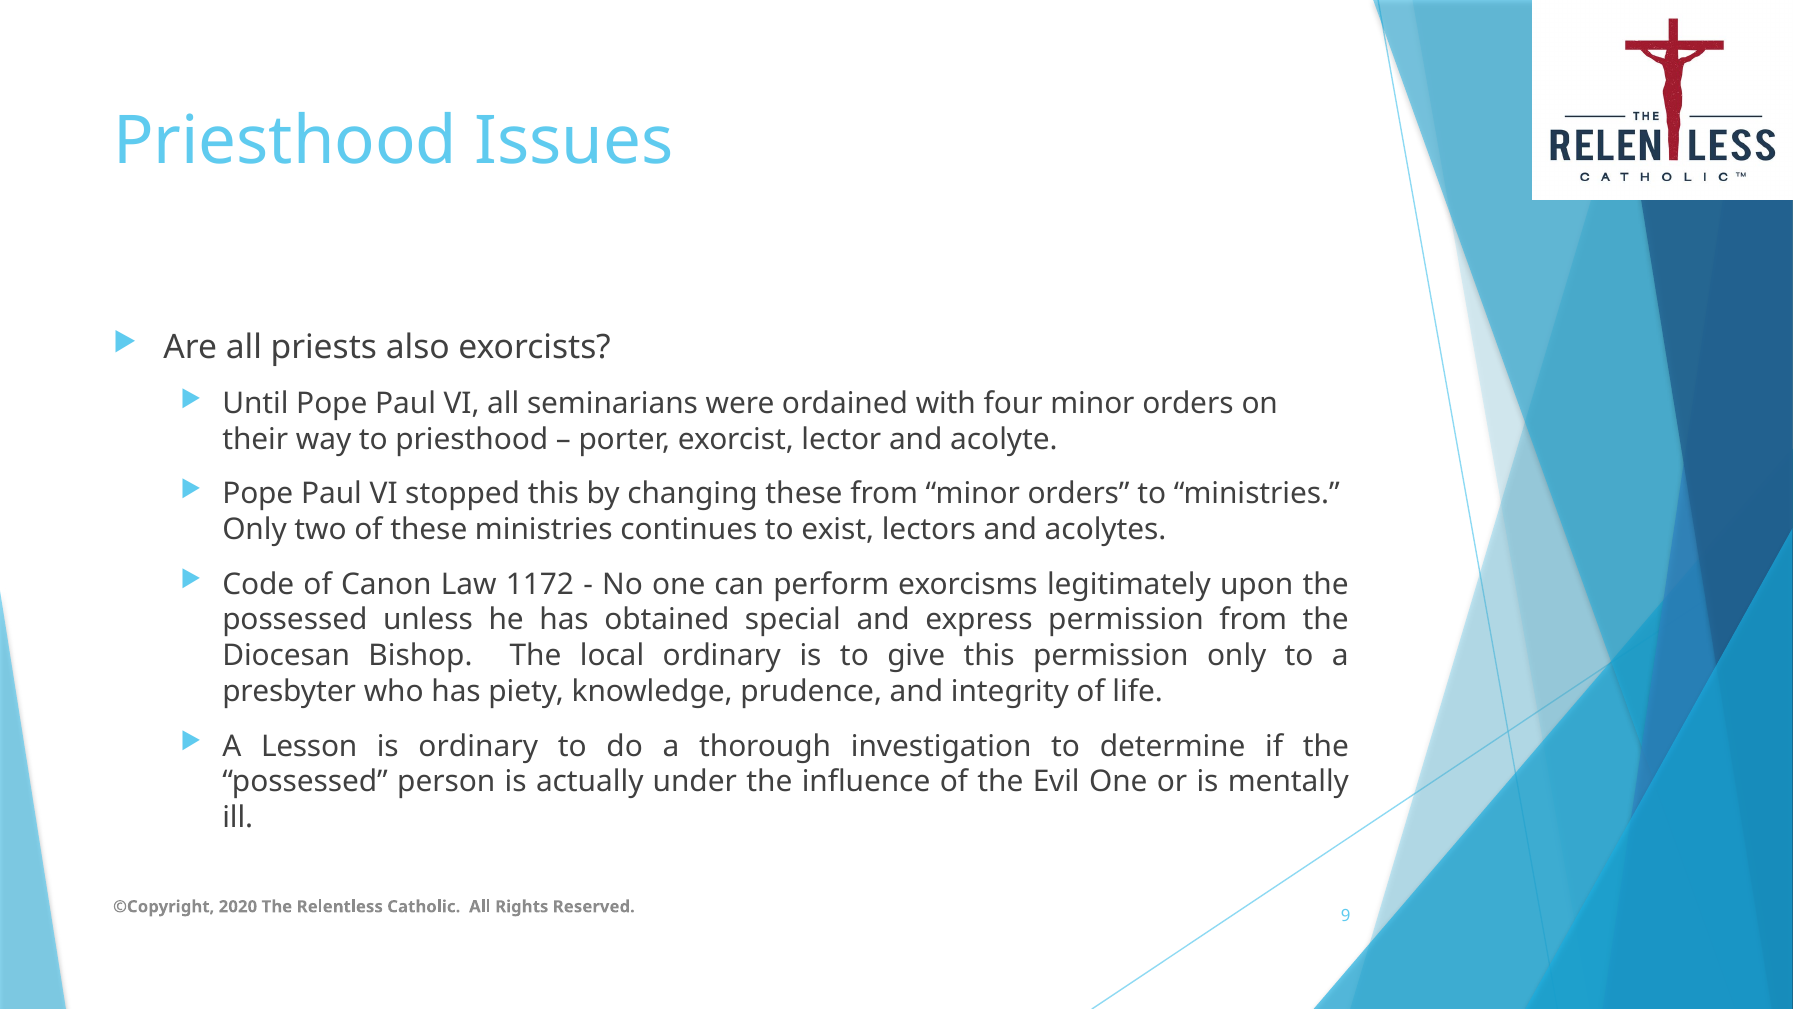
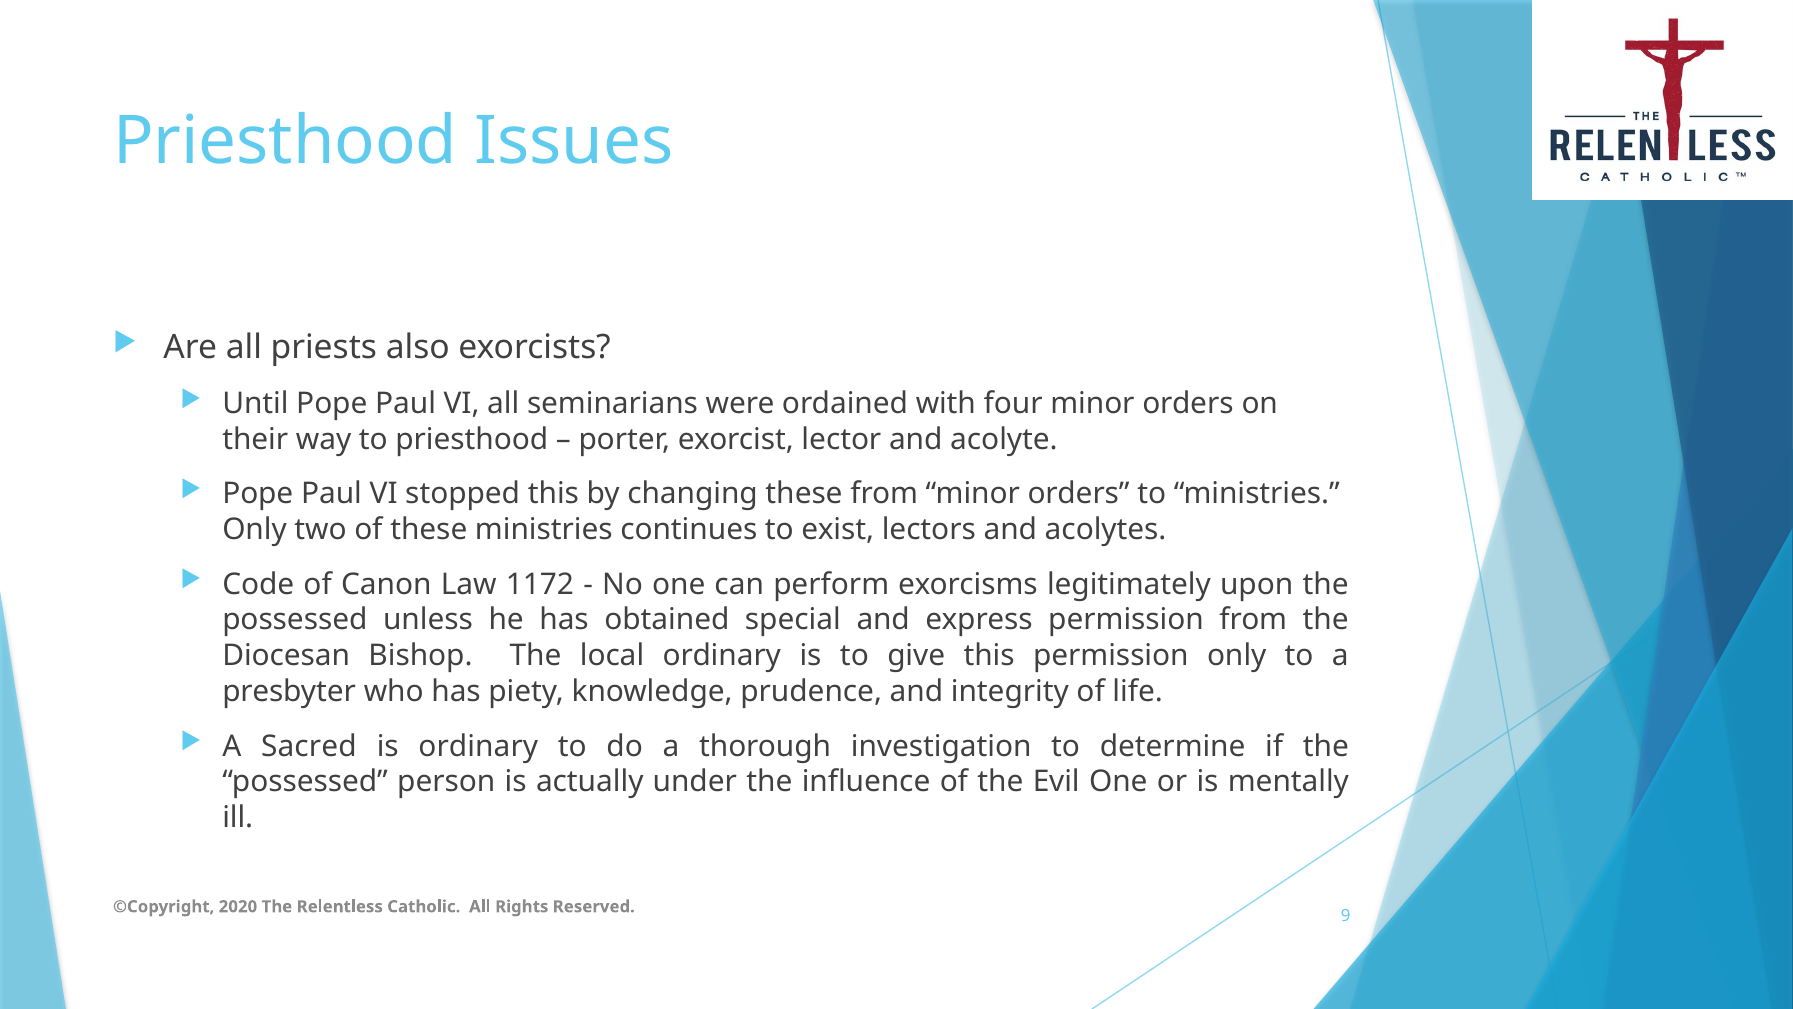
Lesson: Lesson -> Sacred
